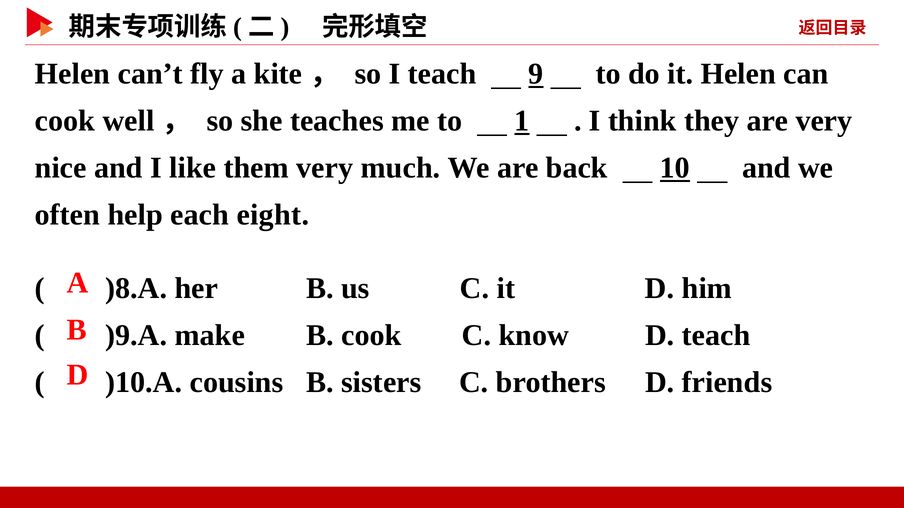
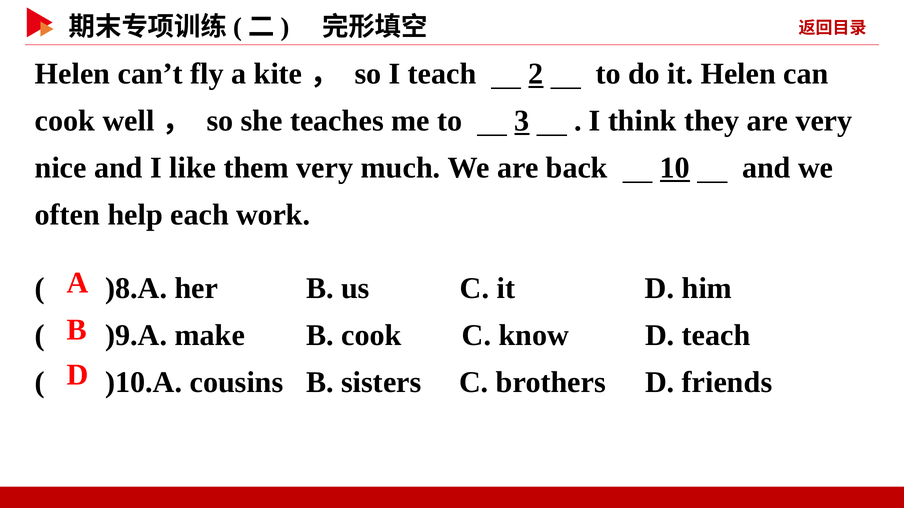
9: 9 -> 2
1: 1 -> 3
eight: eight -> work
